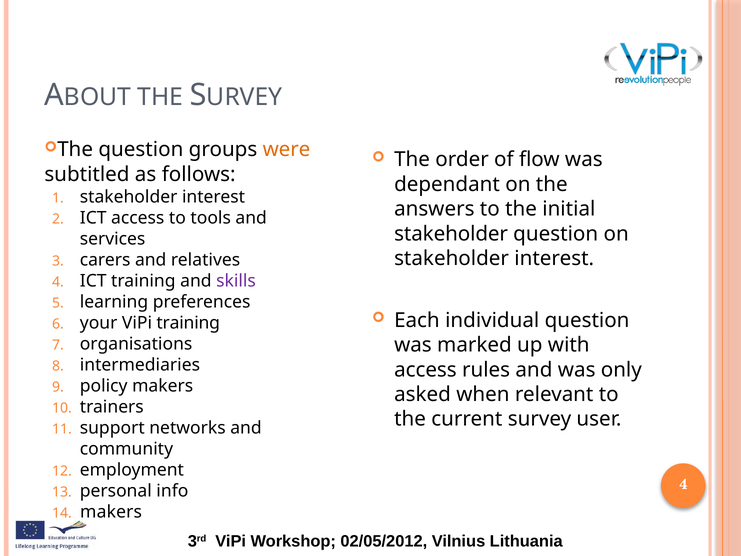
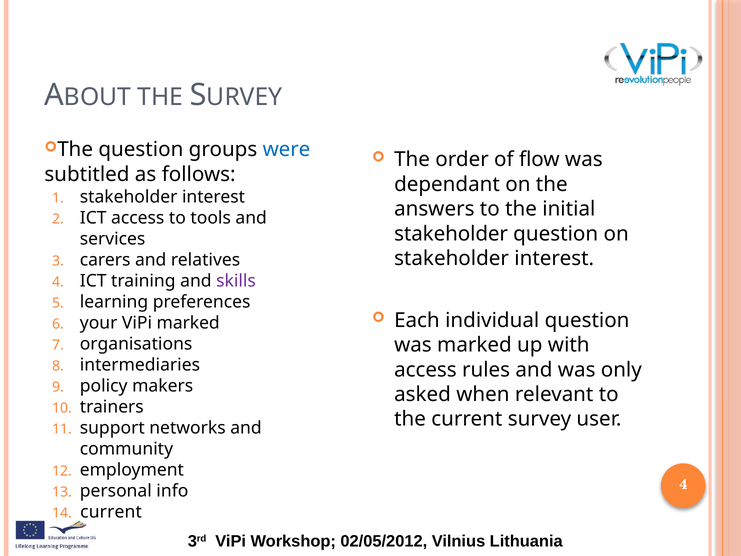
were colour: orange -> blue
ViPi training: training -> marked
makers at (111, 512): makers -> current
